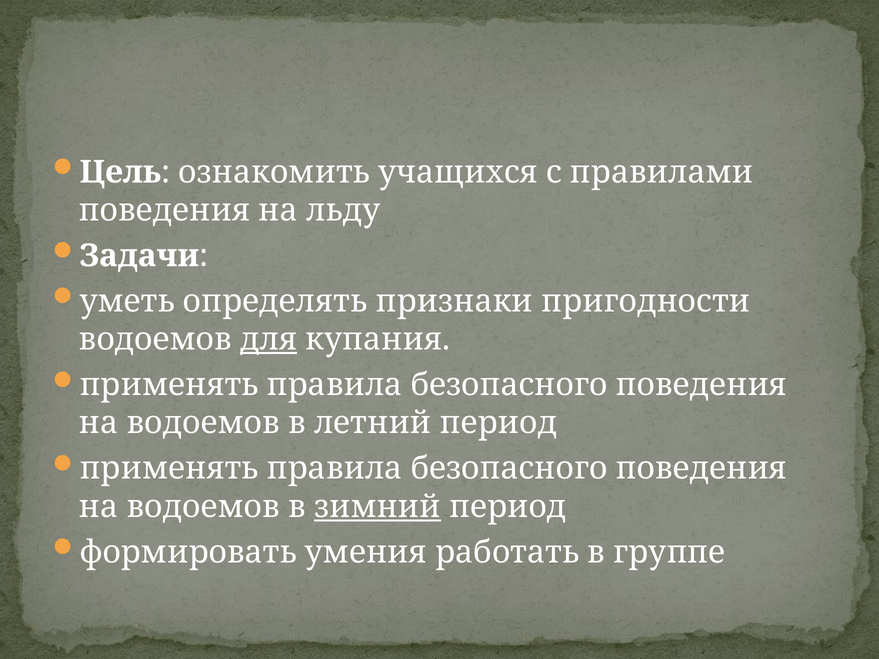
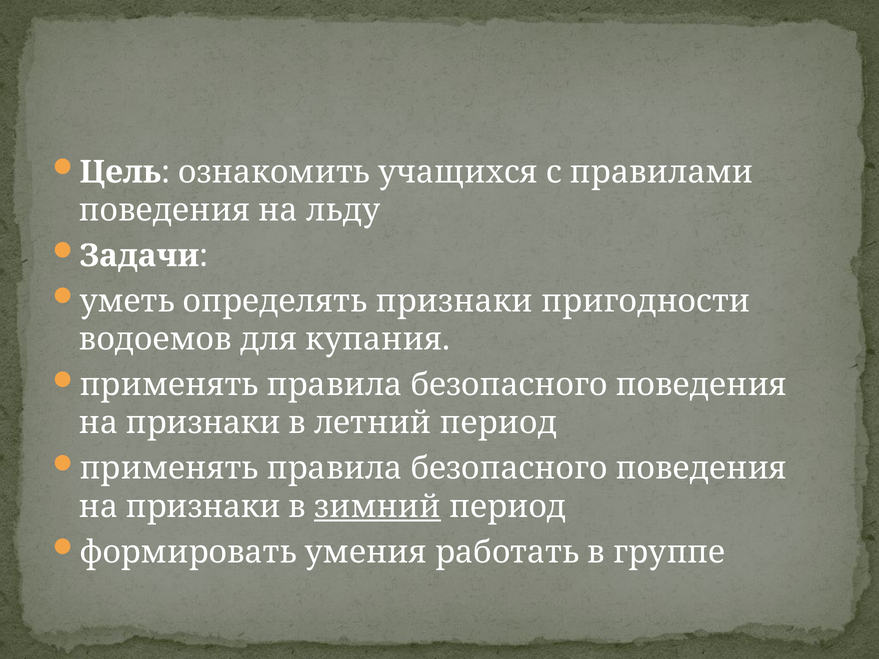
для underline: present -> none
водоемов at (203, 423): водоемов -> признаки
водоемов at (203, 507): водоемов -> признаки
